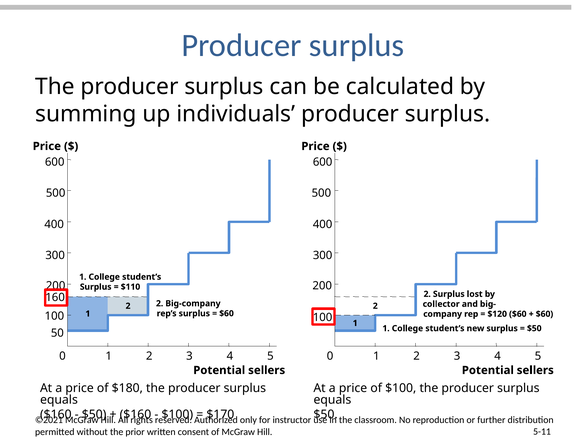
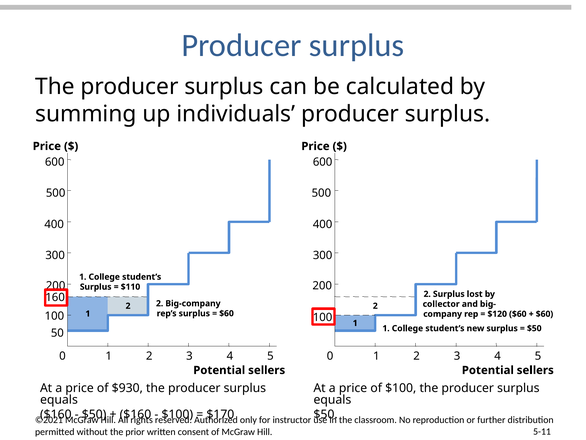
$180: $180 -> $930
